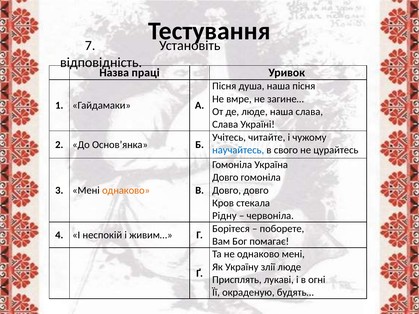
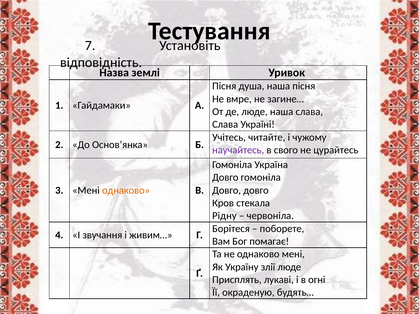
праці: праці -> землі
научайтесь colour: blue -> purple
неспокій: неспокій -> звучання
